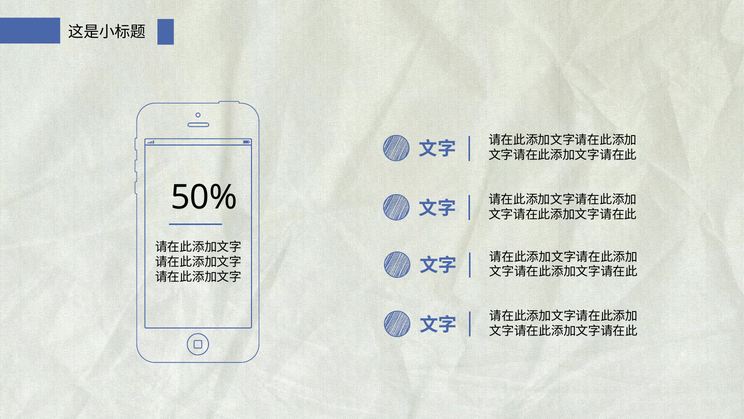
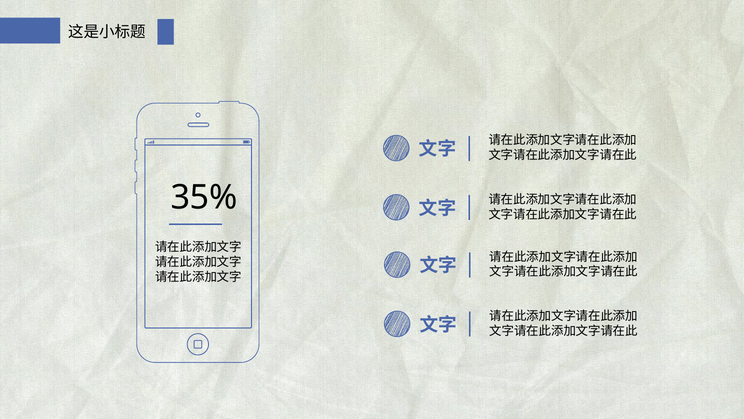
50%: 50% -> 35%
